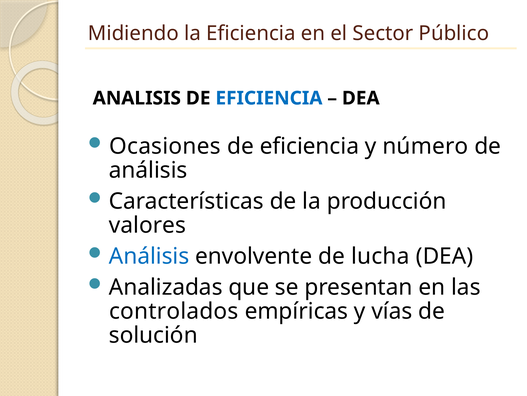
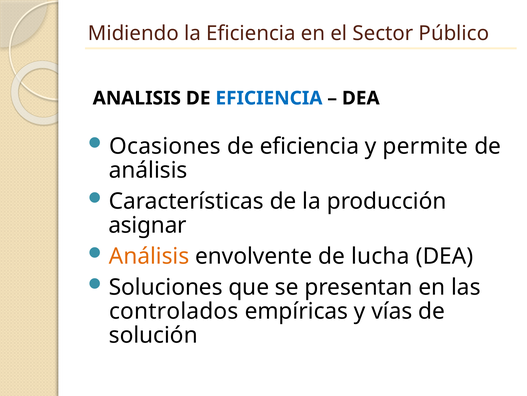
número: número -> permite
valores: valores -> asignar
Análisis at (149, 256) colour: blue -> orange
Analizadas: Analizadas -> Soluciones
